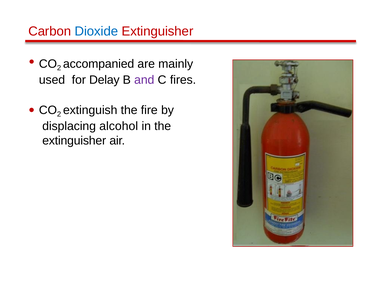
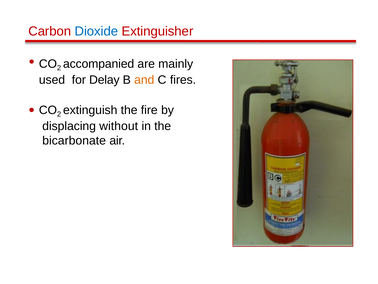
and colour: purple -> orange
alcohol: alcohol -> without
extinguisher at (74, 140): extinguisher -> bicarbonate
